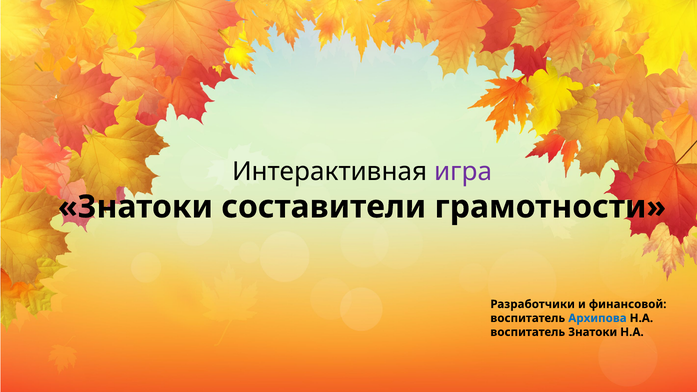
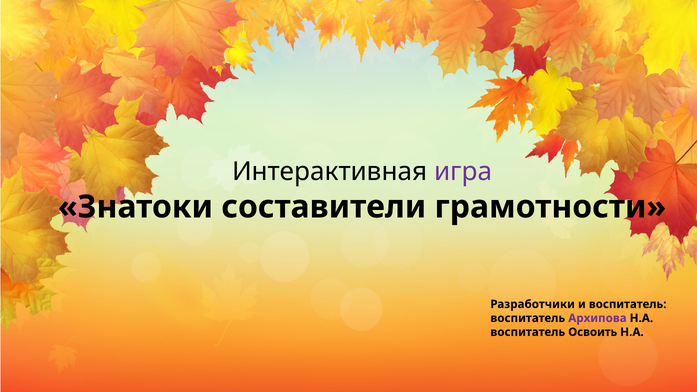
и финансовой: финансовой -> воспитатель
Архипова colour: blue -> purple
воспитатель Знатоки: Знатоки -> Освоить
